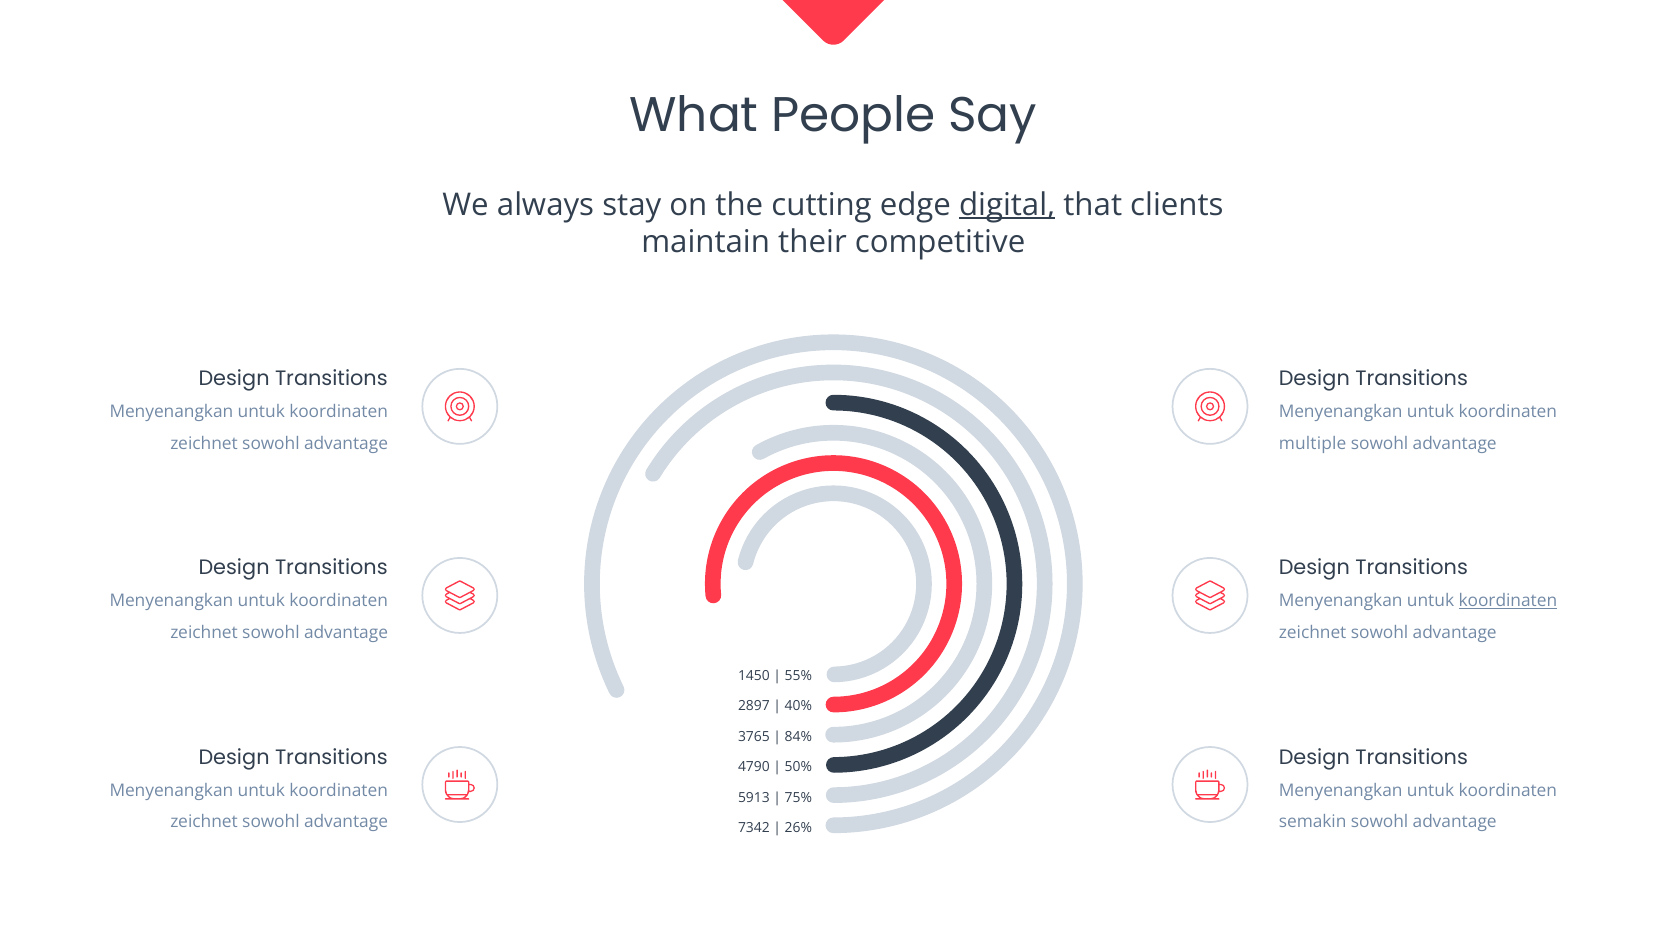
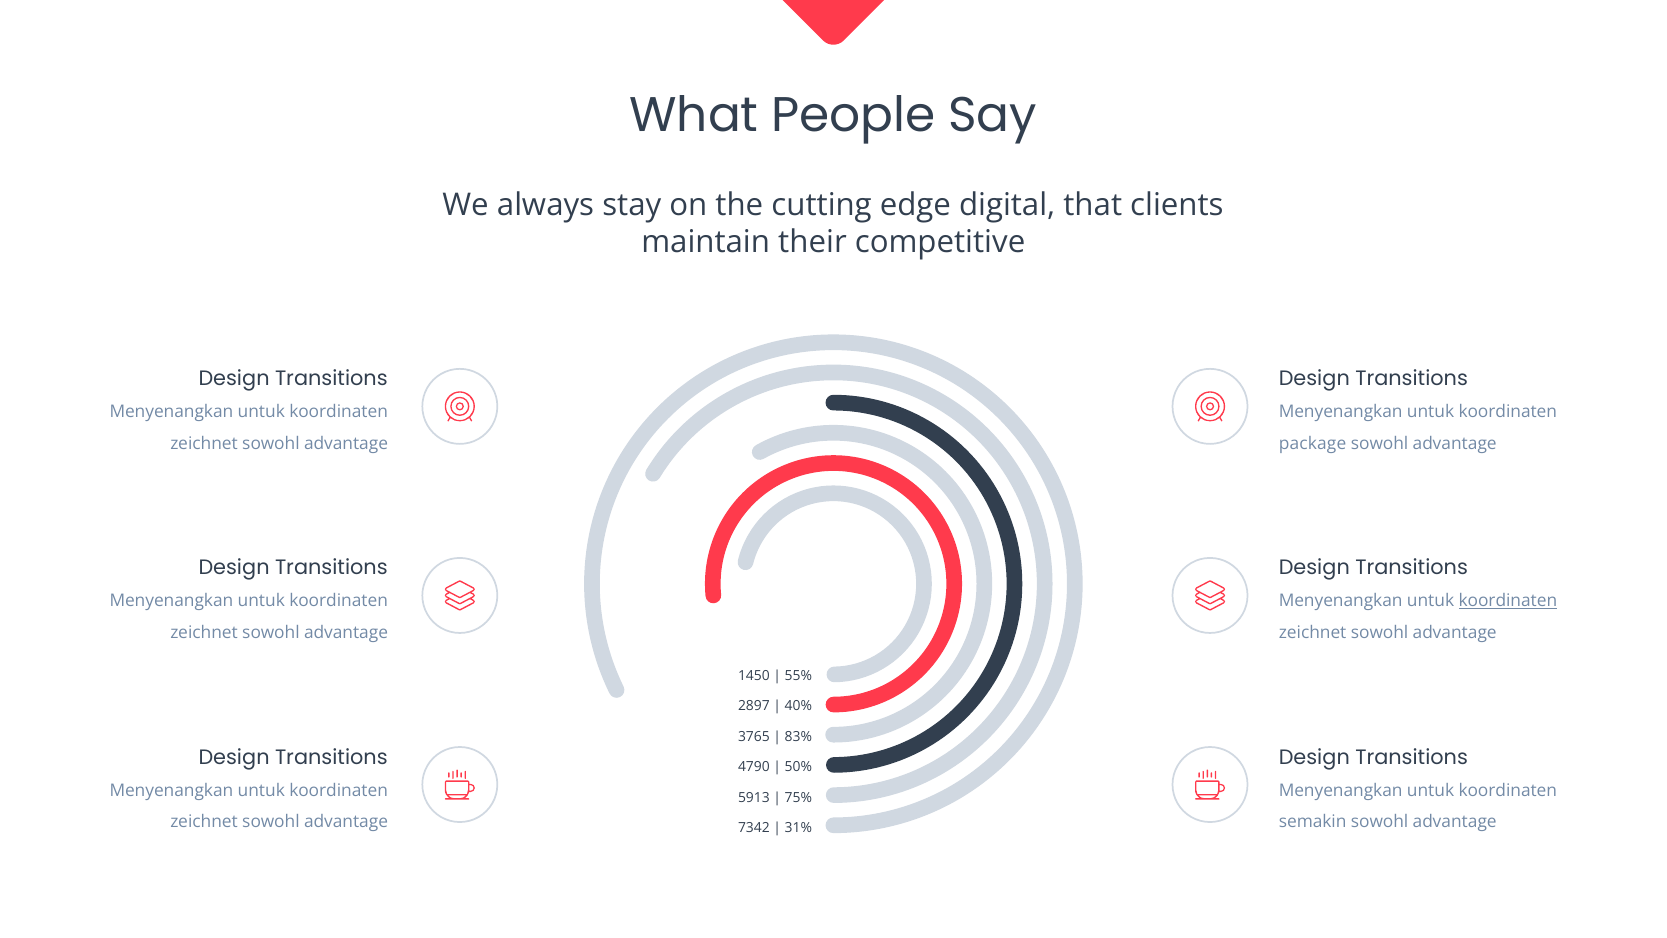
digital underline: present -> none
multiple: multiple -> package
84%: 84% -> 83%
26%: 26% -> 31%
